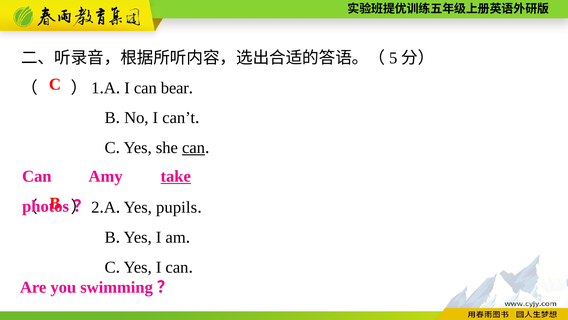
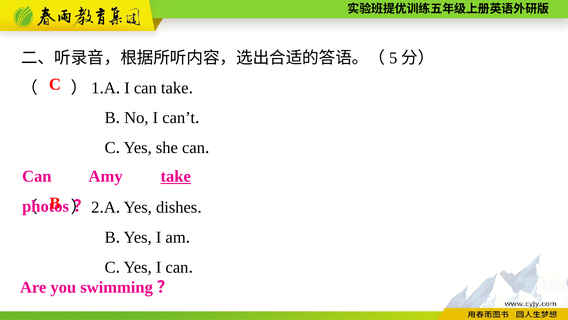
can bear: bear -> take
can at (193, 147) underline: present -> none
pupils: pupils -> dishes
